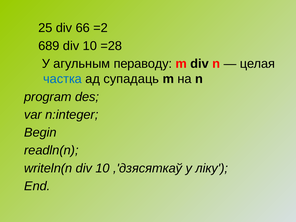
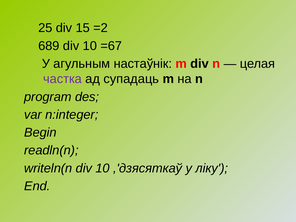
66: 66 -> 15
=28: =28 -> =67
пераводу: пераводу -> настаўнік
частка colour: blue -> purple
